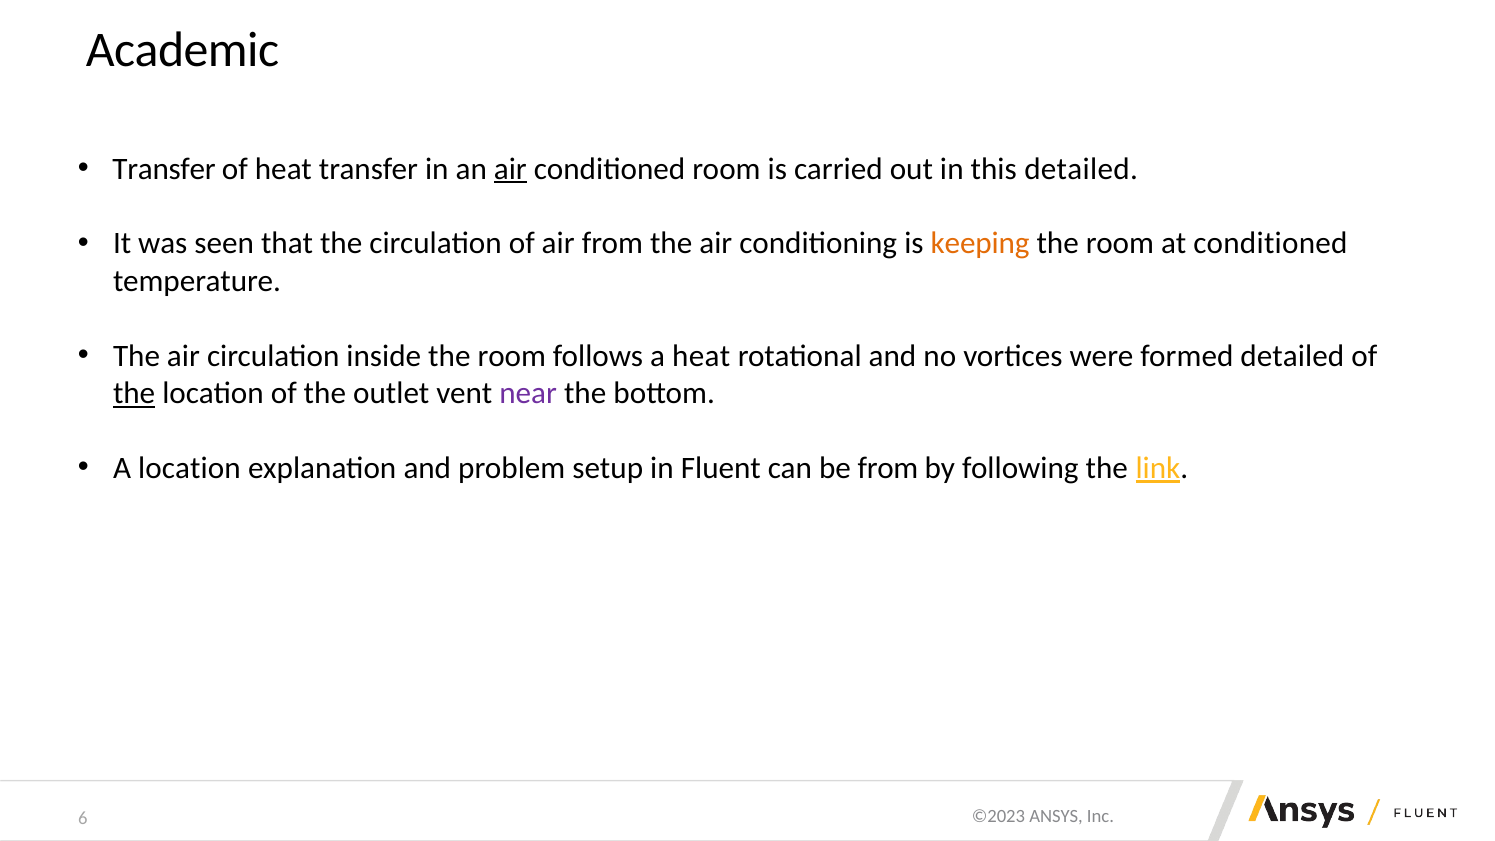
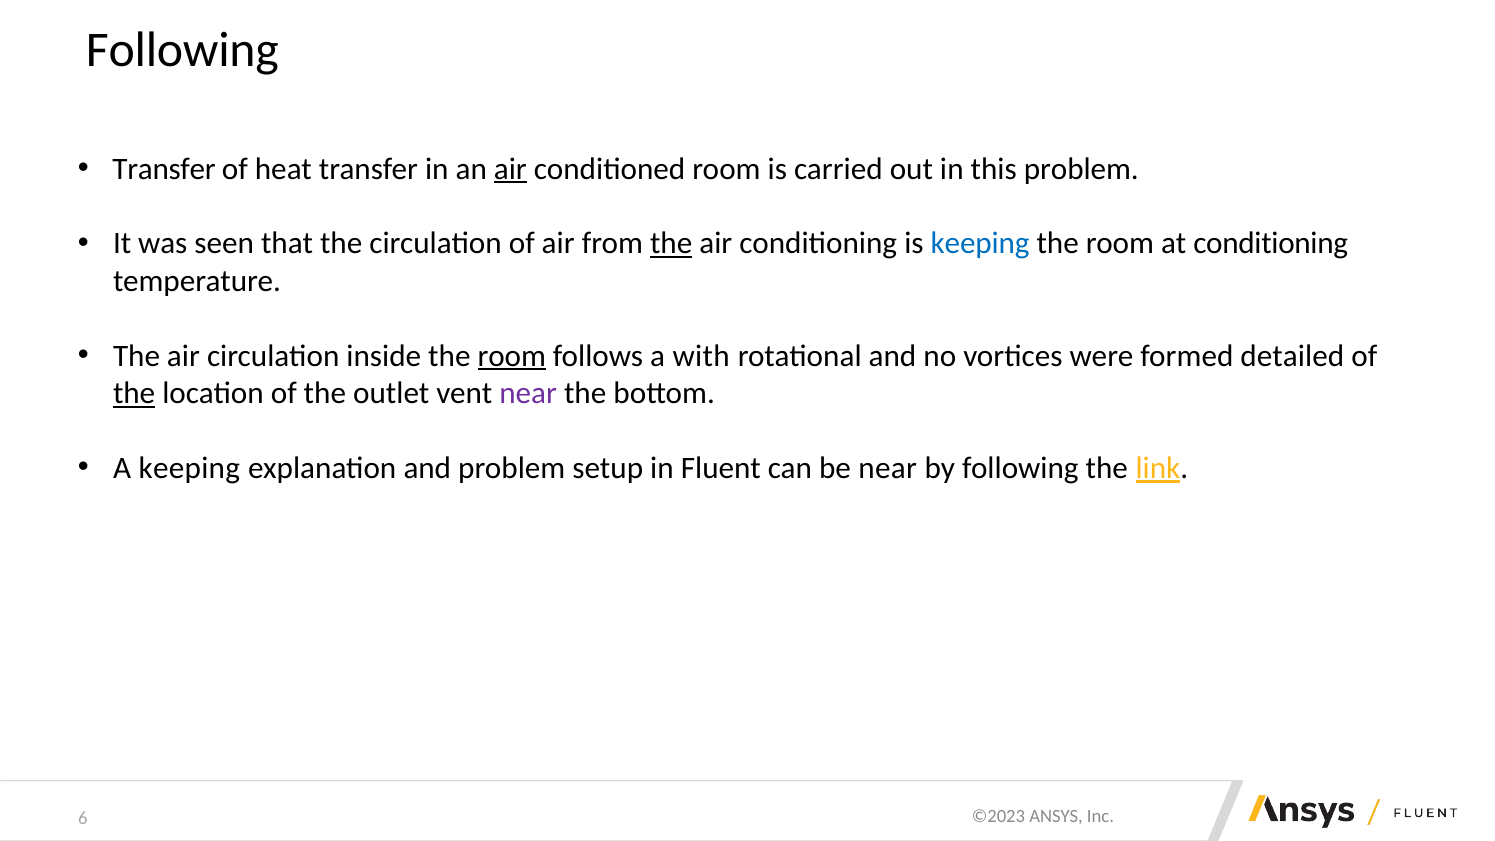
Academic at (183, 50): Academic -> Following
this detailed: detailed -> problem
the at (671, 244) underline: none -> present
keeping at (980, 244) colour: orange -> blue
at conditioned: conditioned -> conditioning
room at (512, 356) underline: none -> present
a heat: heat -> with
A location: location -> keeping
be from: from -> near
